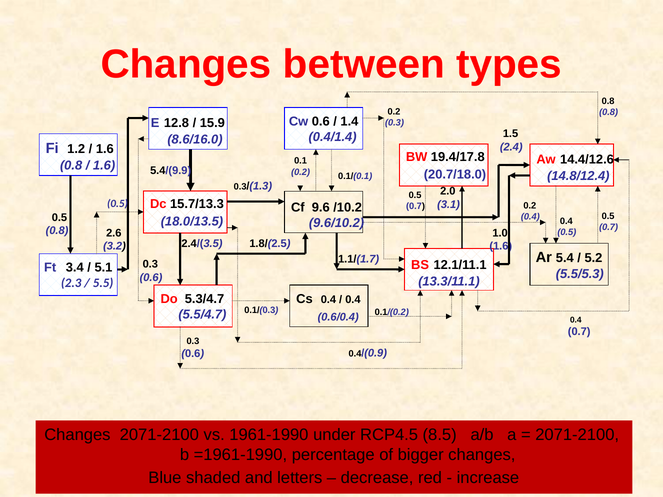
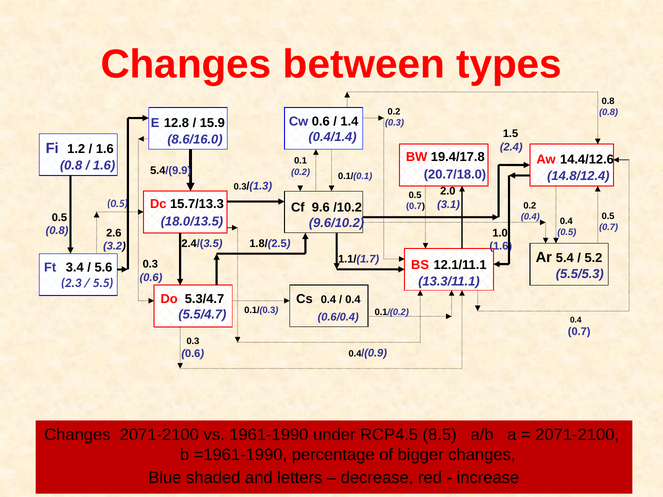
5.1: 5.1 -> 5.6
